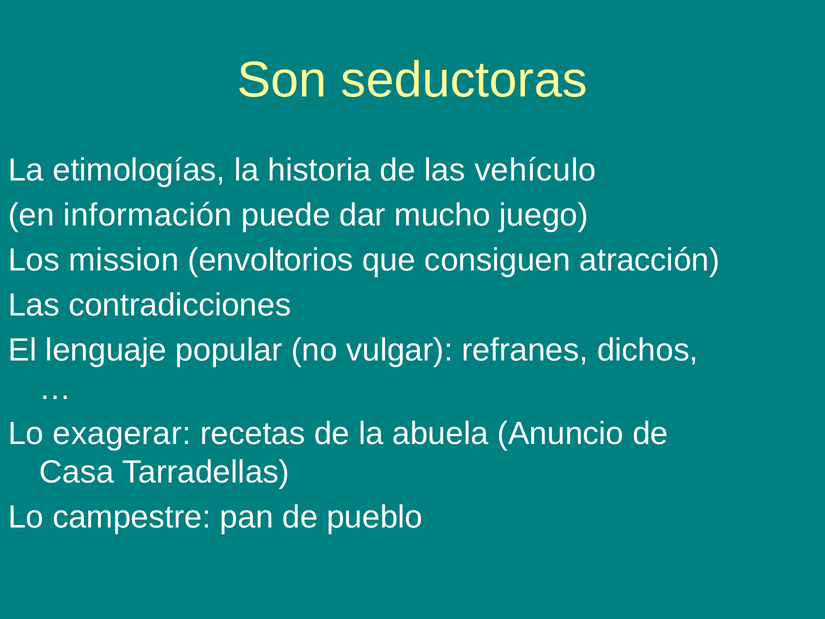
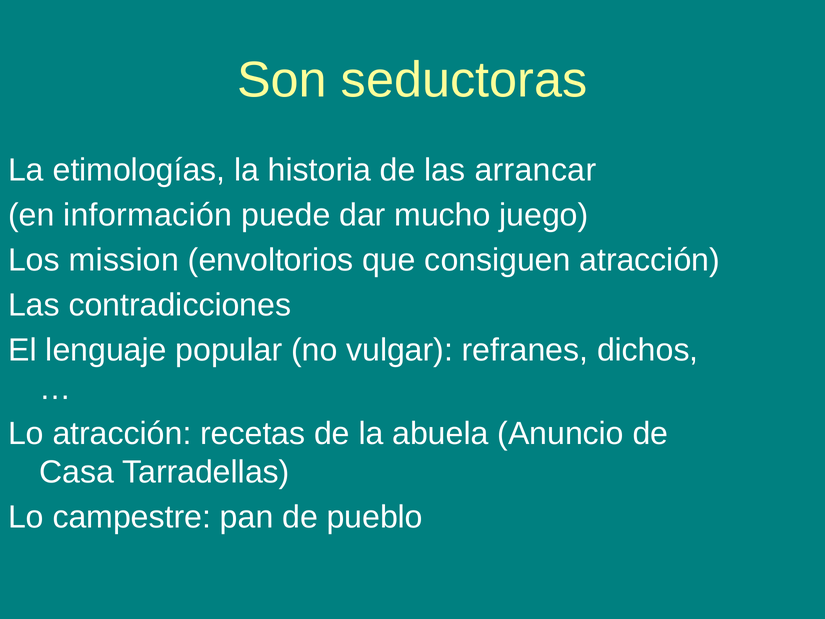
vehículo: vehículo -> arrancar
Lo exagerar: exagerar -> atracción
